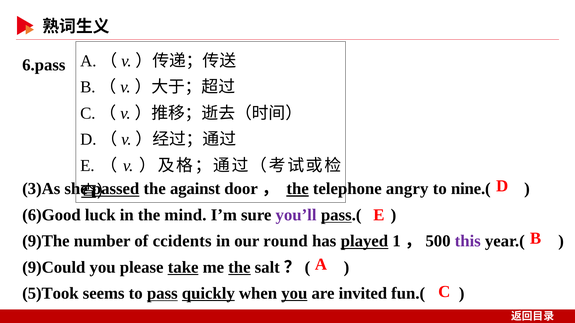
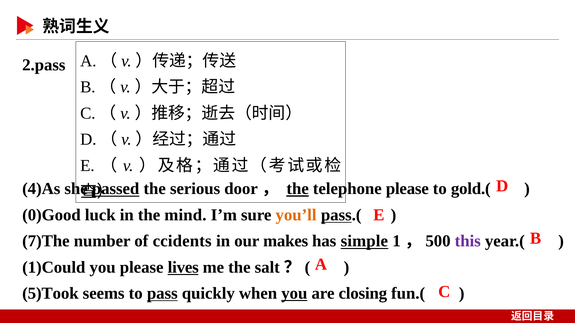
6.pass: 6.pass -> 2.pass
3)As: 3)As -> 4)As
against: against -> serious
telephone angry: angry -> please
nine.(: nine.( -> gold.(
6)Good: 6)Good -> 0)Good
you’ll colour: purple -> orange
9)The: 9)The -> 7)The
round: round -> makes
played: played -> simple
9)Could: 9)Could -> 1)Could
take: take -> lives
the at (239, 268) underline: present -> none
quickly underline: present -> none
invited: invited -> closing
